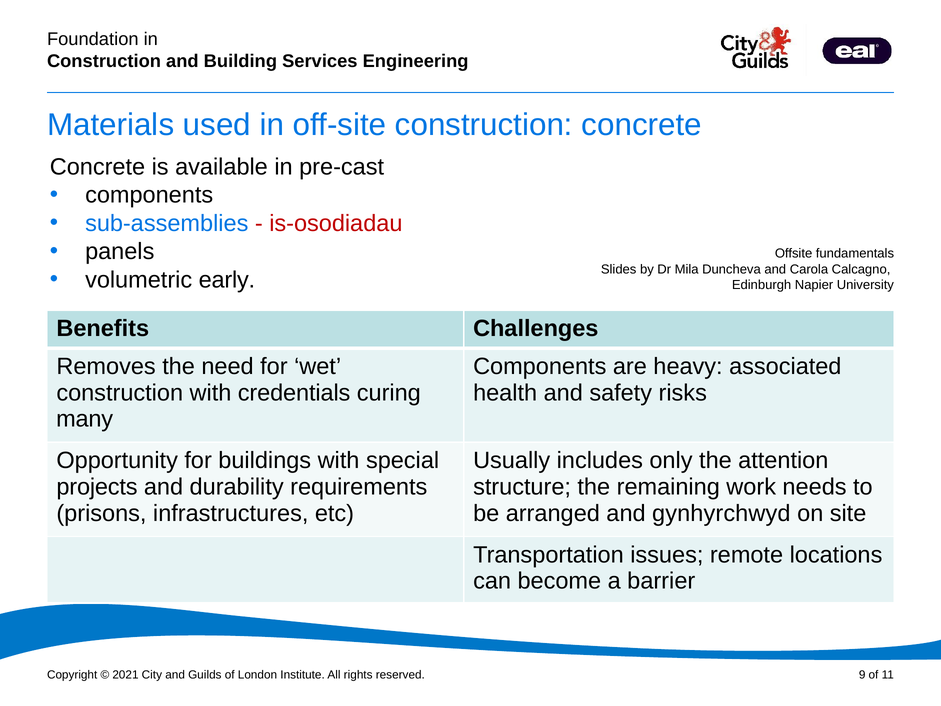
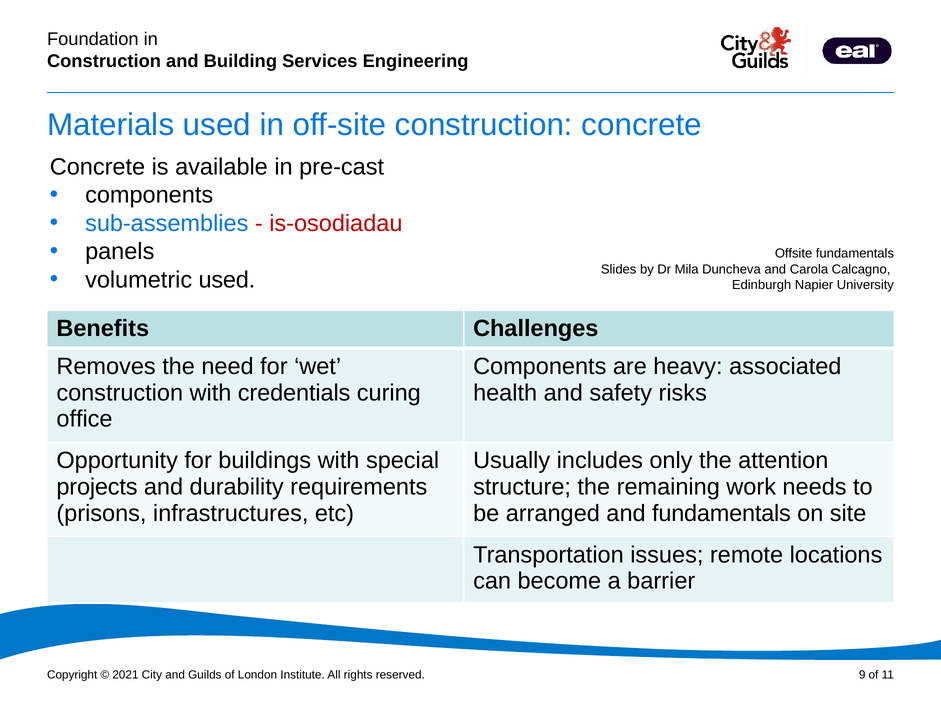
volumetric early: early -> used
many: many -> office
and gynhyrchwyd: gynhyrchwyd -> fundamentals
